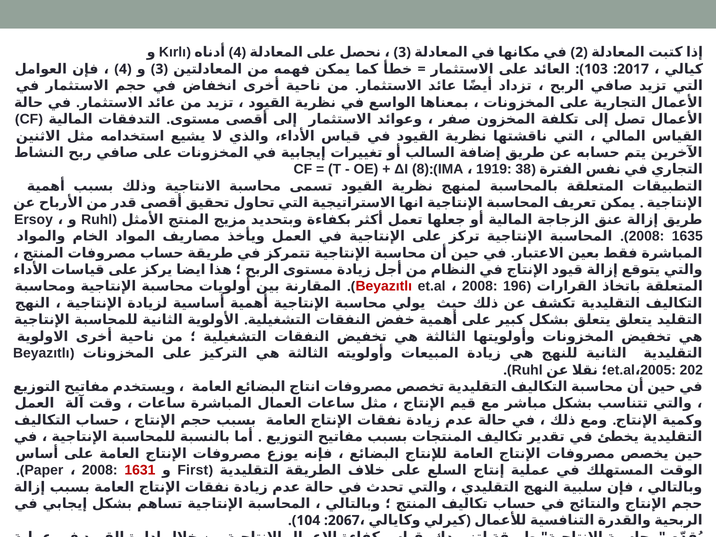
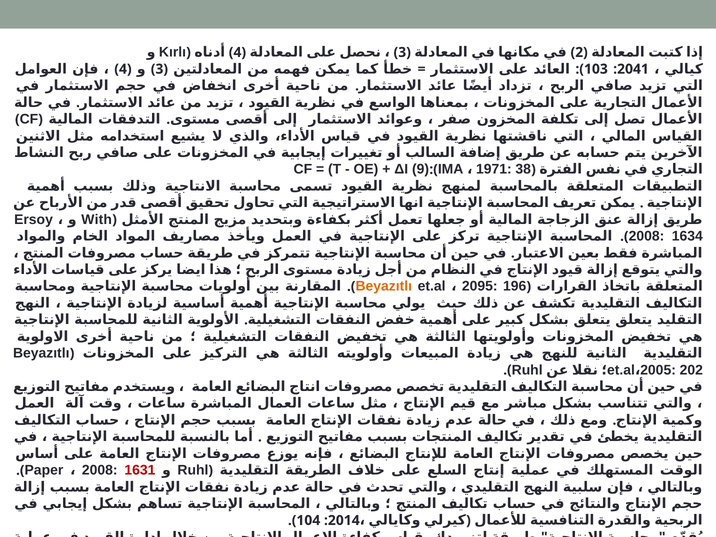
2017: 2017 -> 2041
8: 8 -> 9
1919: 1919 -> 1971
Ruhl at (97, 220): Ruhl -> With
1635: 1635 -> 1634
Beyazıtlı at (384, 286) colour: red -> orange
2008 at (480, 286): 2008 -> 2095
First at (193, 470): First -> Ruhl
2067: 2067 -> 2014
